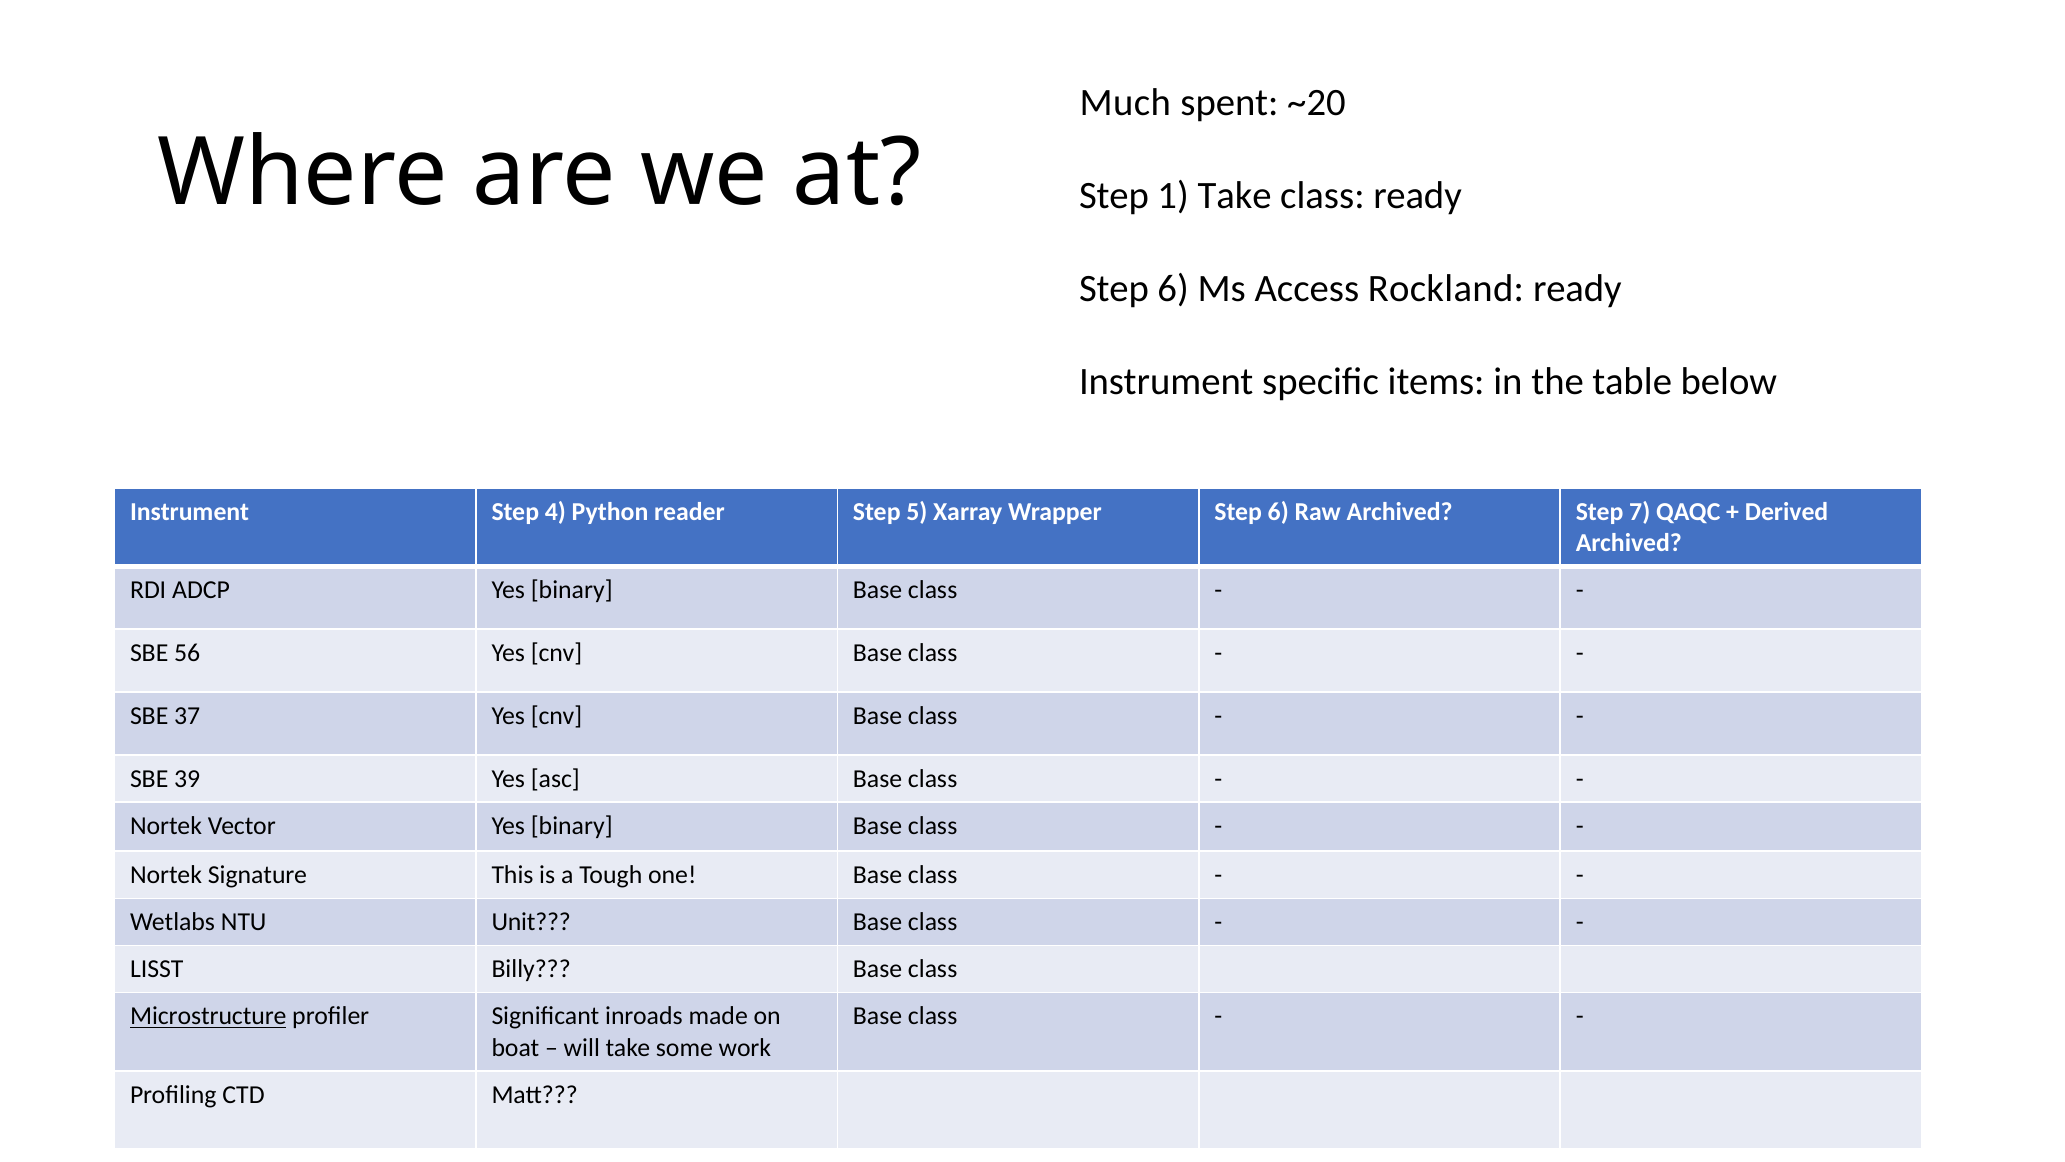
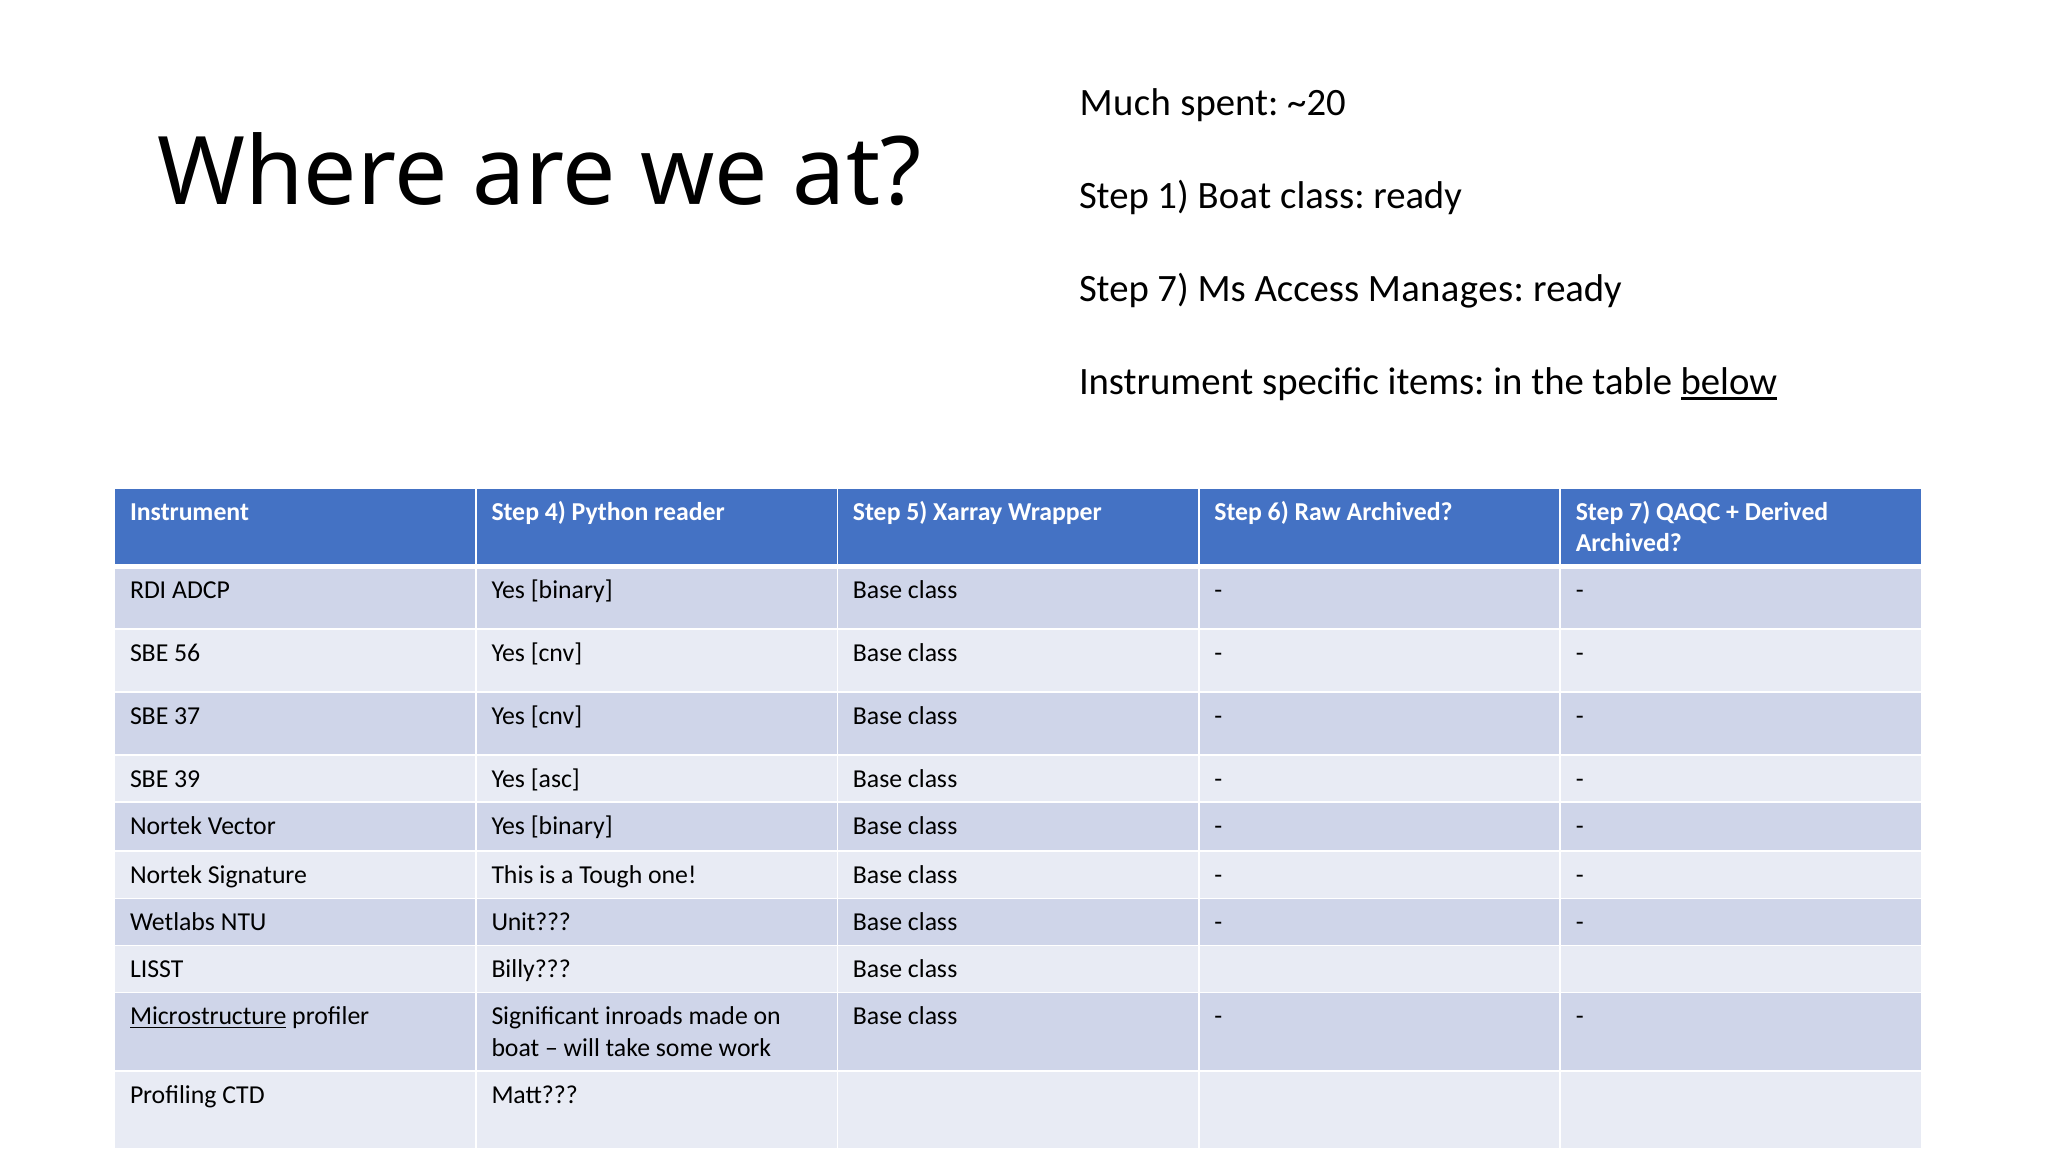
1 Take: Take -> Boat
6 at (1173, 289): 6 -> 7
Rockland: Rockland -> Manages
below underline: none -> present
